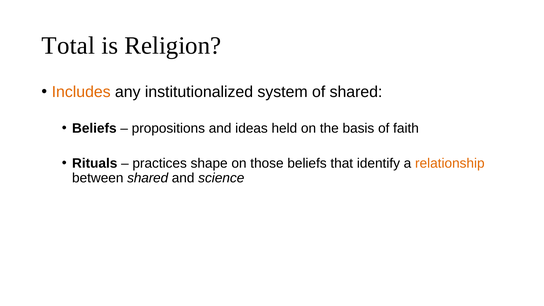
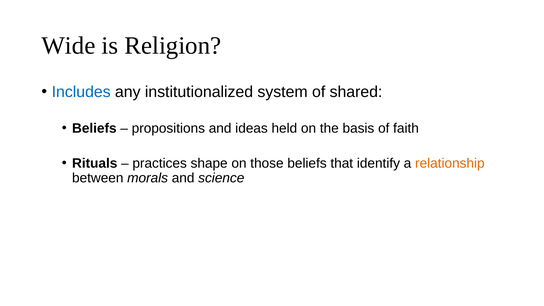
Total: Total -> Wide
Includes colour: orange -> blue
between shared: shared -> morals
